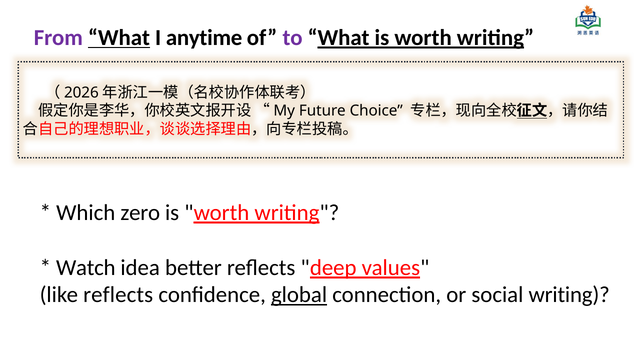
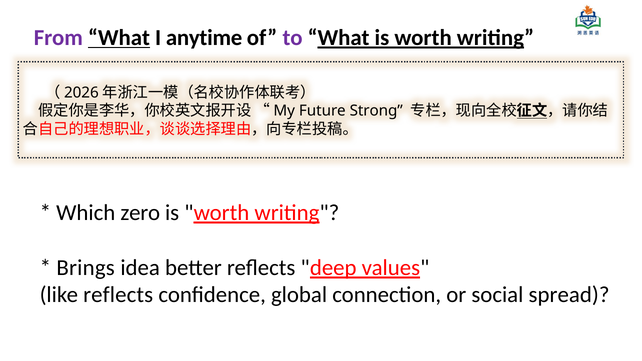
Choice: Choice -> Strong
Watch: Watch -> Brings
global underline: present -> none
social writing: writing -> spread
